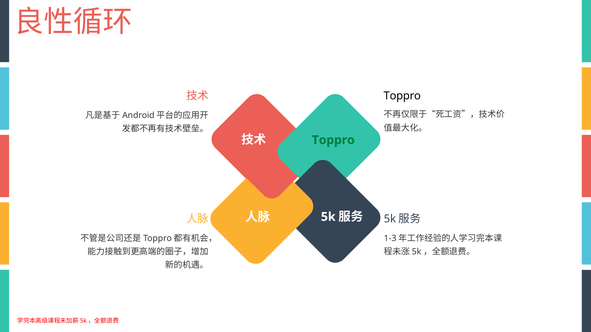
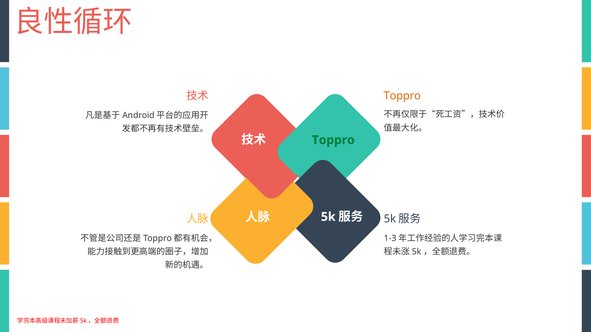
Toppro at (402, 96) colour: black -> orange
